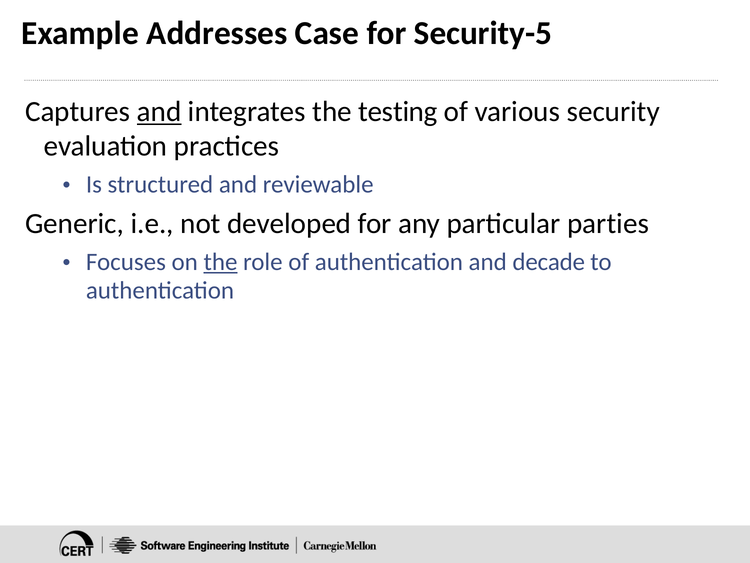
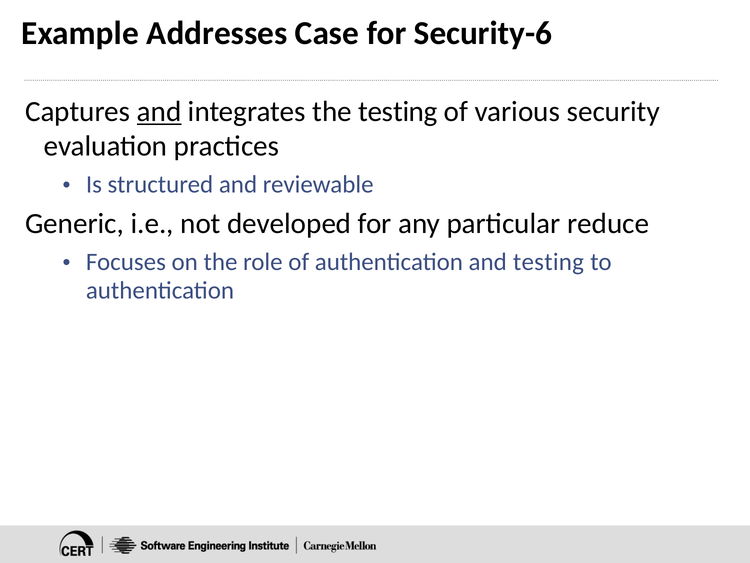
Security-5: Security-5 -> Security-6
parties: parties -> reduce
the at (220, 262) underline: present -> none
and decade: decade -> testing
